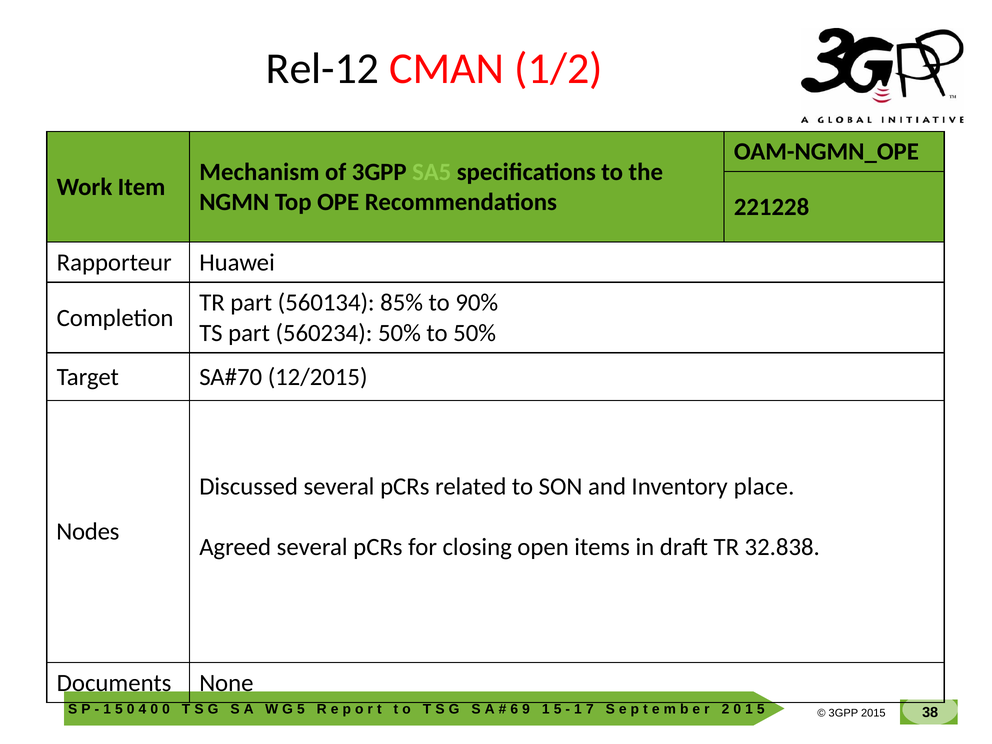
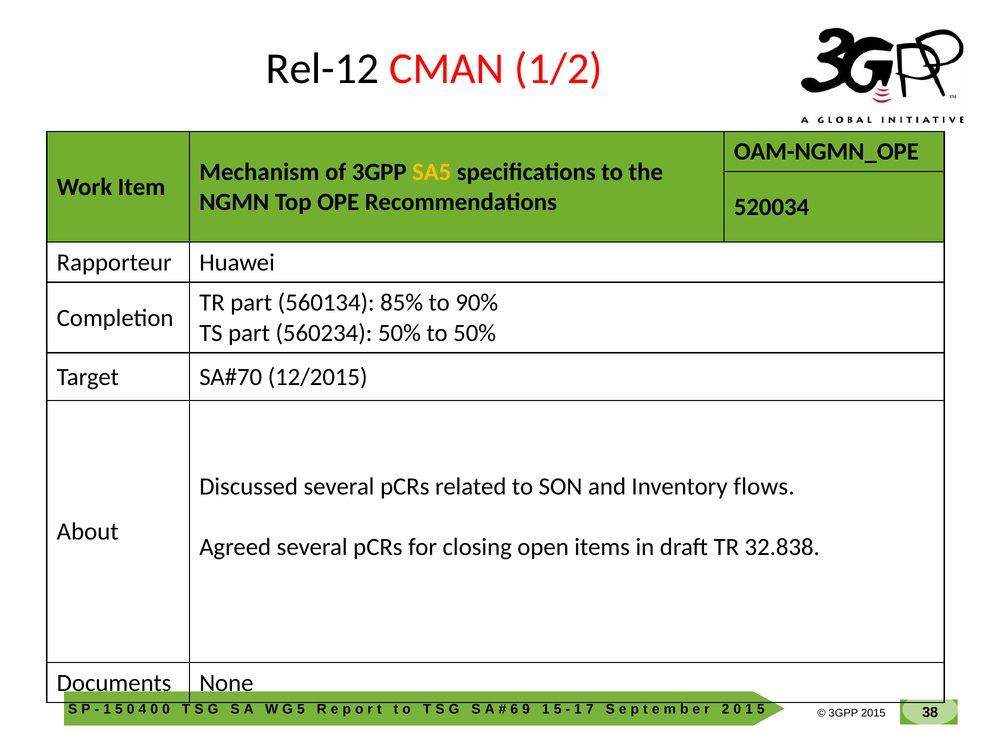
SA5 colour: light green -> yellow
221228: 221228 -> 520034
place: place -> flows
Nodes: Nodes -> About
